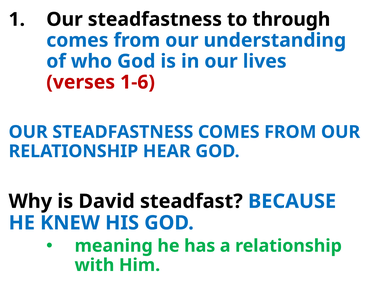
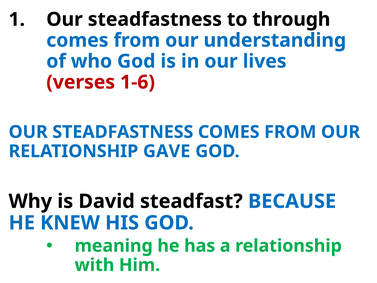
HEAR: HEAR -> GAVE
